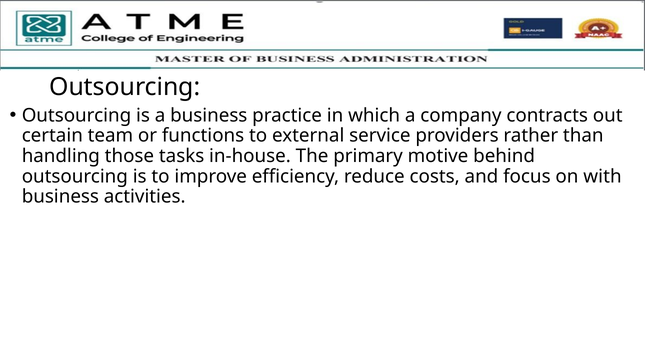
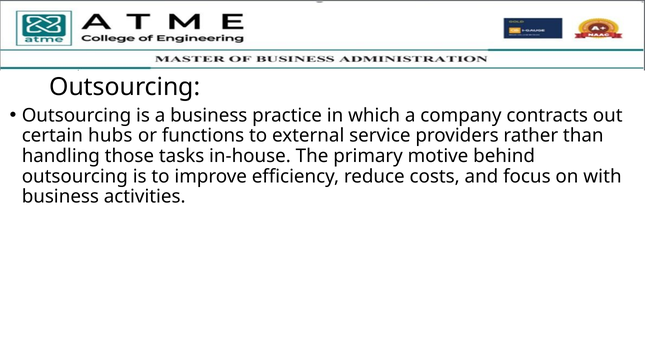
team: team -> hubs
